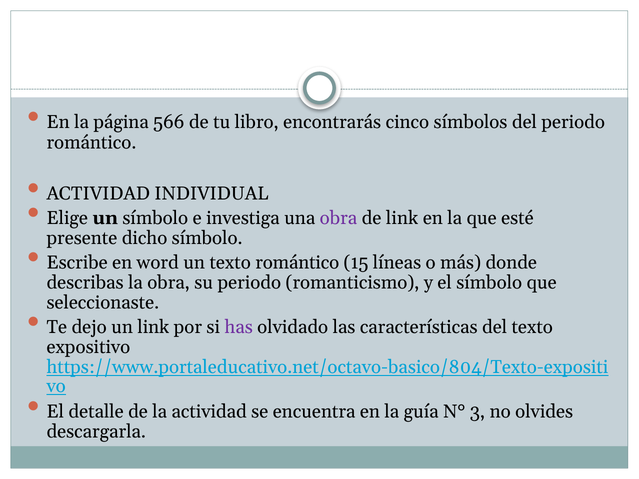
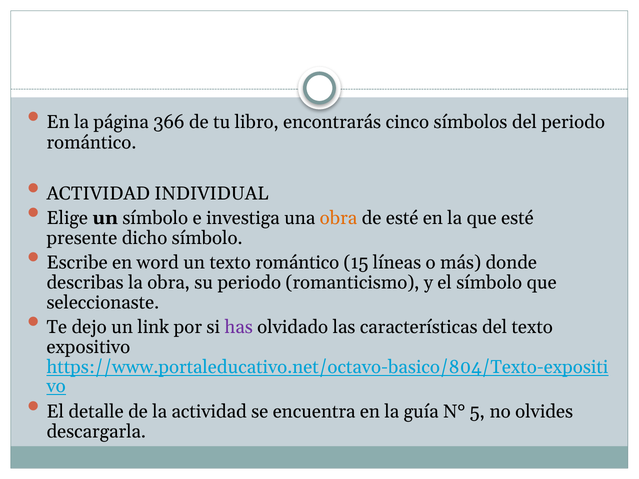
566: 566 -> 366
obra at (338, 218) colour: purple -> orange
de link: link -> esté
3: 3 -> 5
